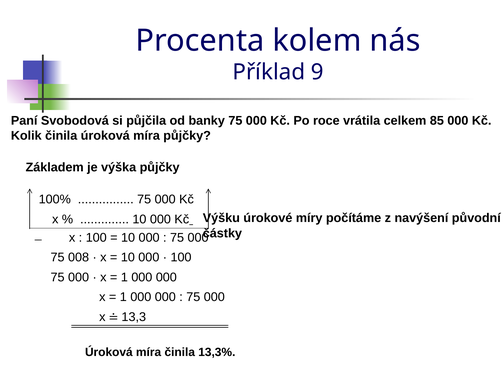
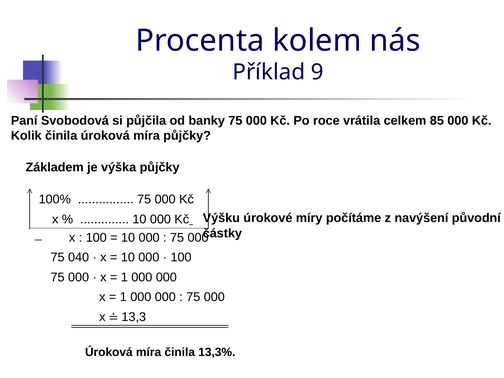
008: 008 -> 040
